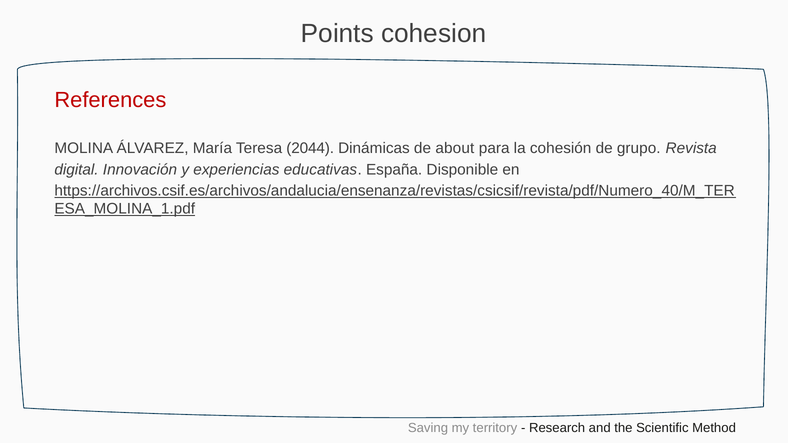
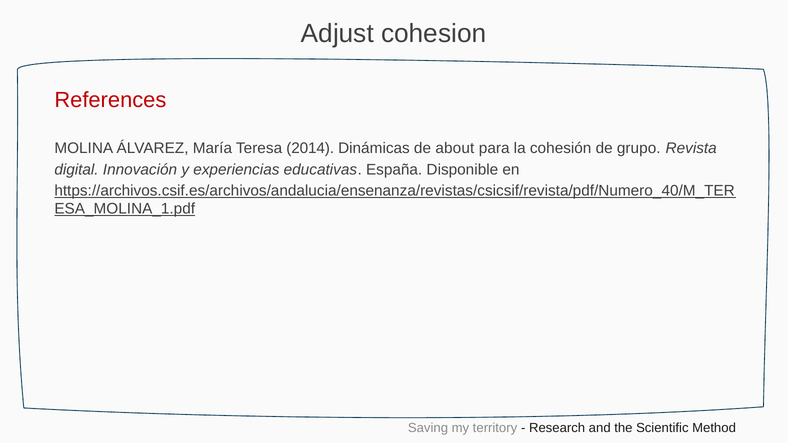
Points: Points -> Adjust
2044: 2044 -> 2014
